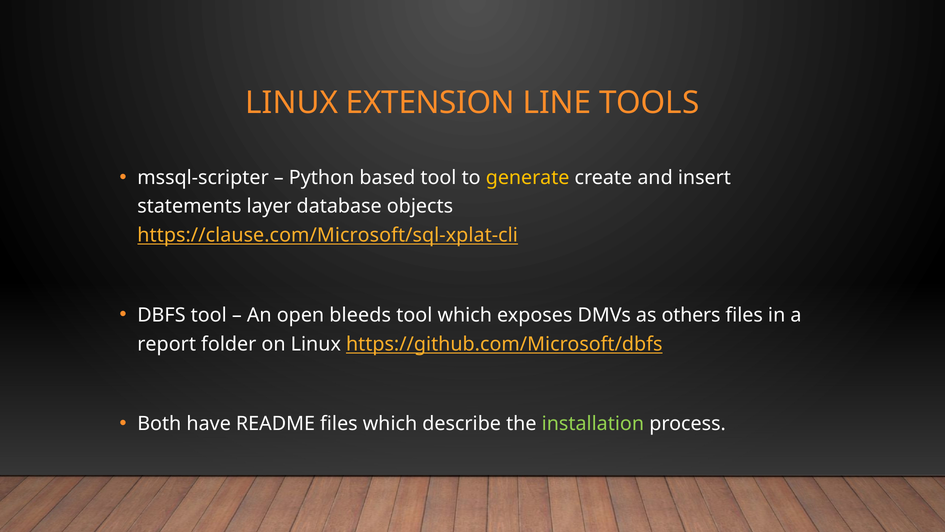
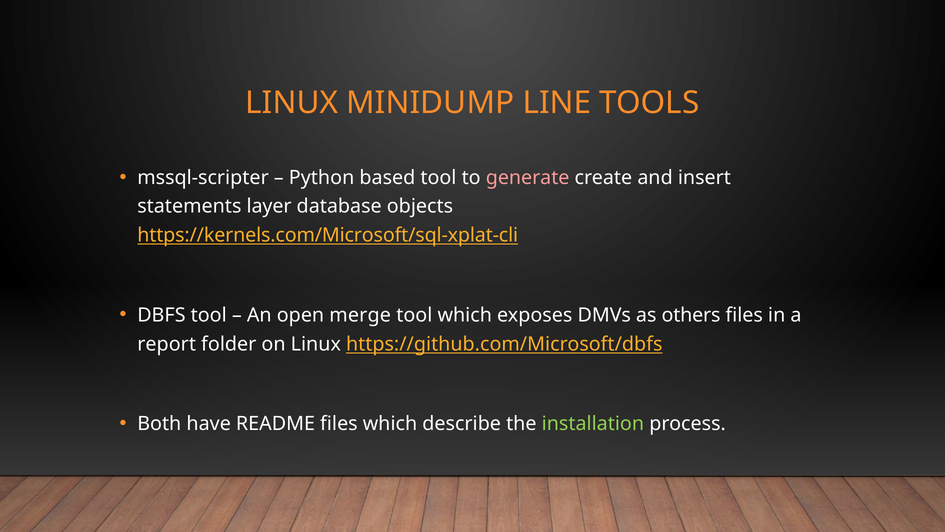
EXTENSION: EXTENSION -> MINIDUMP
generate colour: yellow -> pink
https://clause.com/Microsoft/sql-xplat-cli: https://clause.com/Microsoft/sql-xplat-cli -> https://kernels.com/Microsoft/sql-xplat-cli
bleeds: bleeds -> merge
